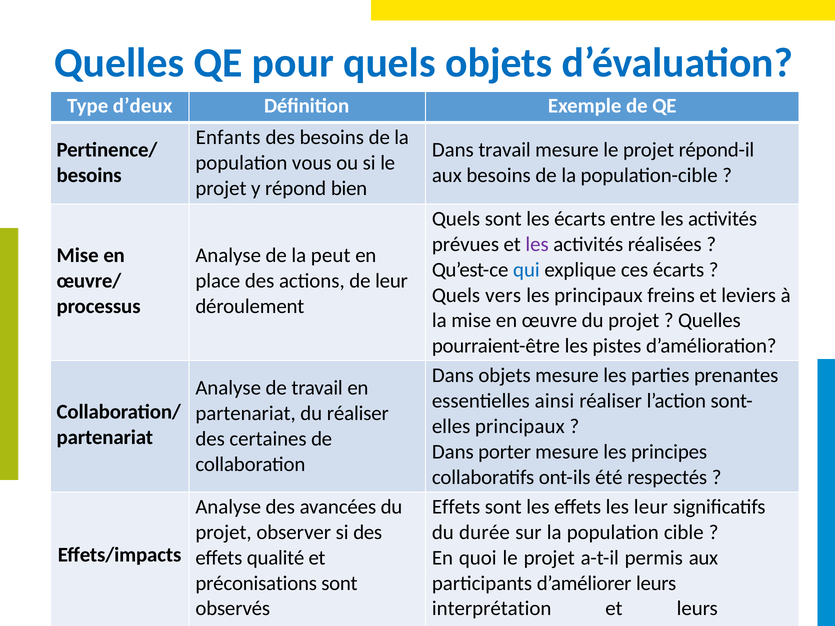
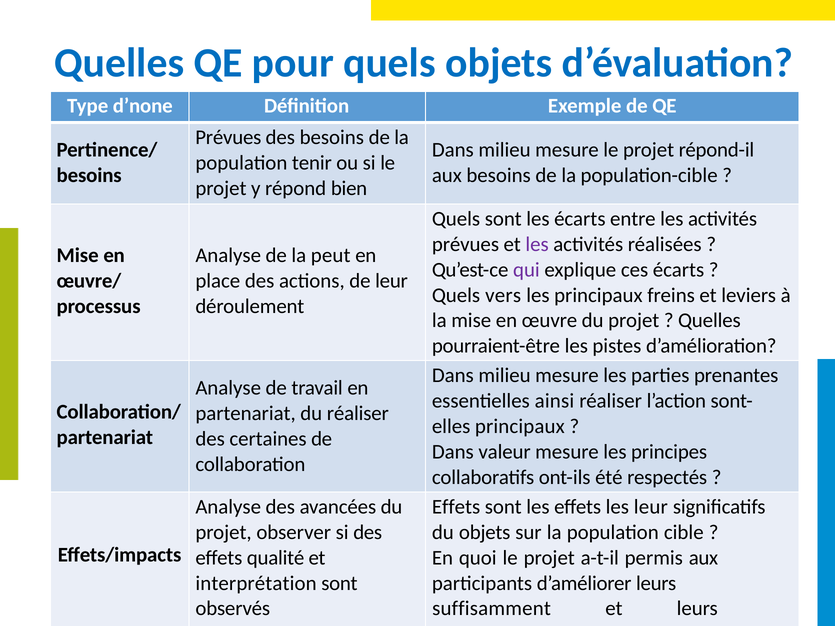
d’deux: d’deux -> d’none
Enfants at (228, 137): Enfants -> Prévues
travail at (505, 150): travail -> milieu
vous: vous -> tenir
qui colour: blue -> purple
objets at (505, 375): objets -> milieu
porter: porter -> valeur
du durée: durée -> objets
préconisations: préconisations -> interprétation
interprétation: interprétation -> suffisamment
